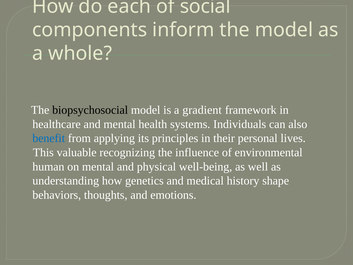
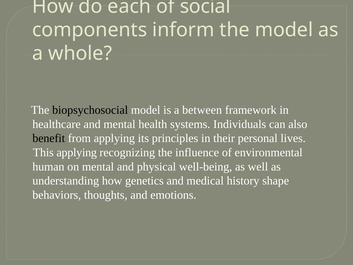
gradient: gradient -> between
benefit colour: blue -> black
This valuable: valuable -> applying
